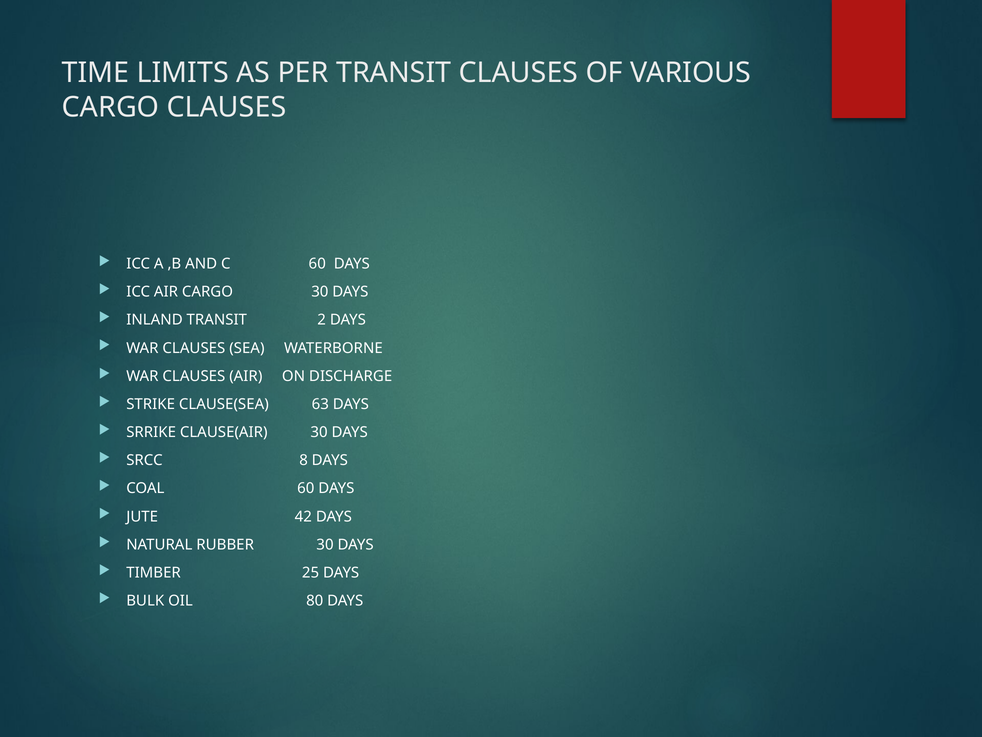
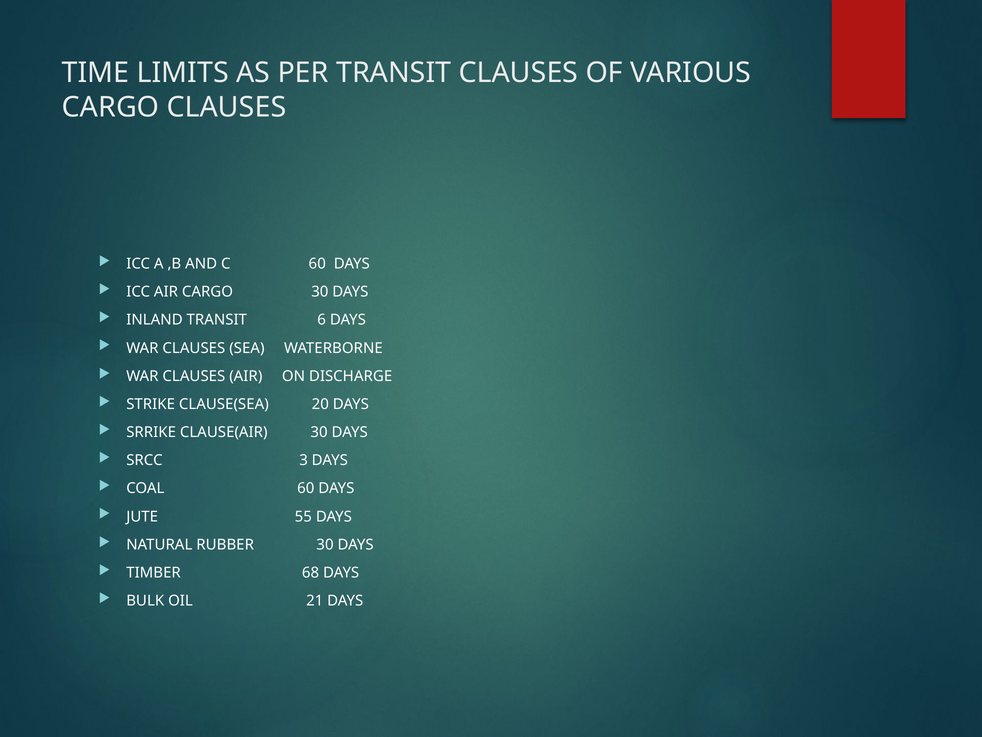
2: 2 -> 6
63: 63 -> 20
8: 8 -> 3
42: 42 -> 55
25: 25 -> 68
80: 80 -> 21
